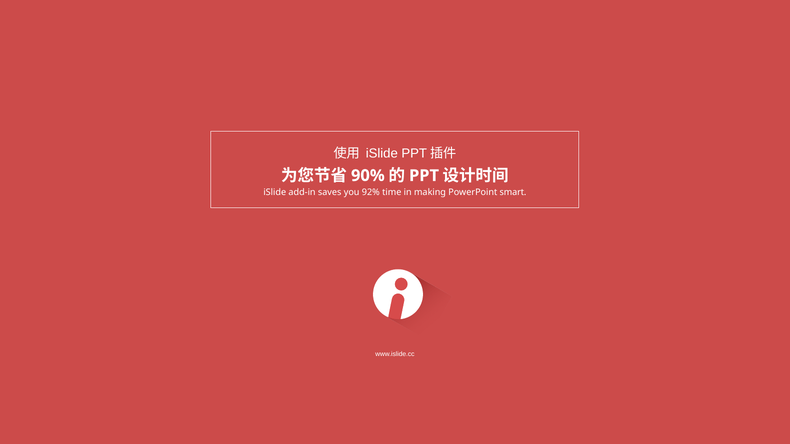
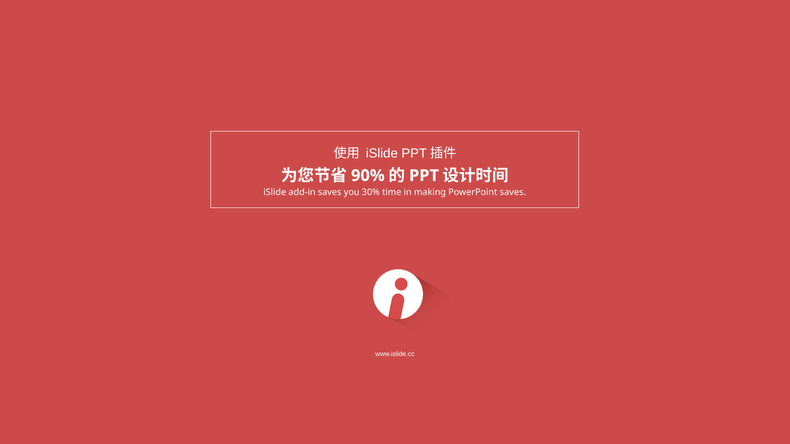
92%: 92% -> 30%
PowerPoint smart: smart -> saves
